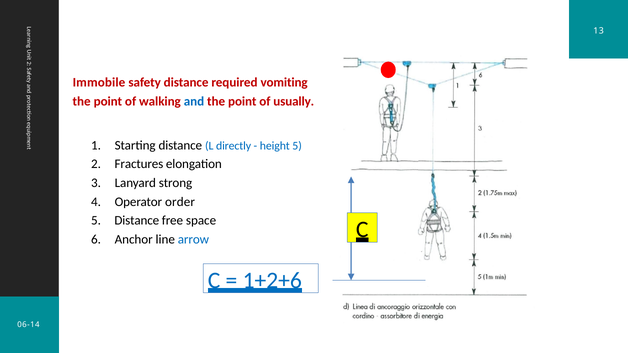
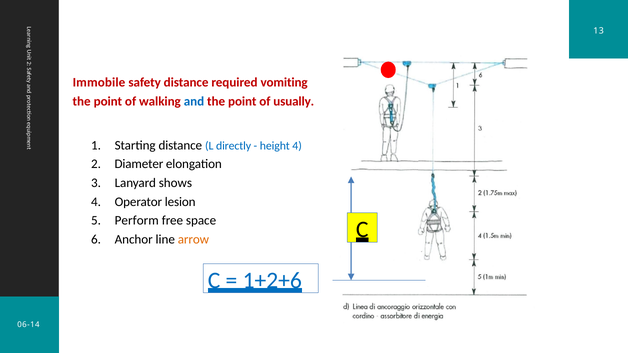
height 5: 5 -> 4
Fractures: Fractures -> Diameter
strong: strong -> shows
order: order -> lesion
Distance at (137, 221): Distance -> Perform
arrow colour: blue -> orange
